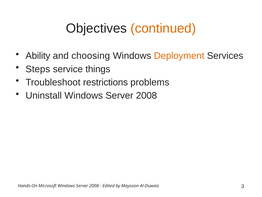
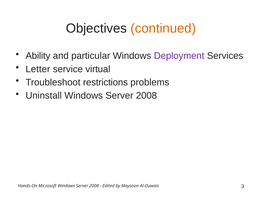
choosing: choosing -> particular
Deployment colour: orange -> purple
Steps: Steps -> Letter
things: things -> virtual
